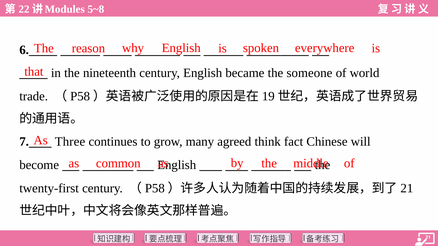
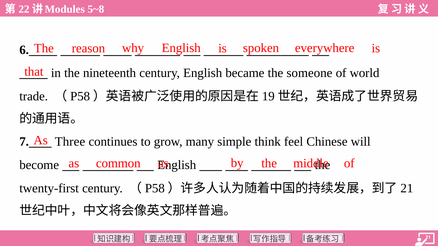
agreed: agreed -> simple
fact: fact -> feel
